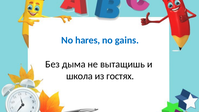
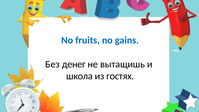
hares: hares -> fruits
дыма: дыма -> денег
